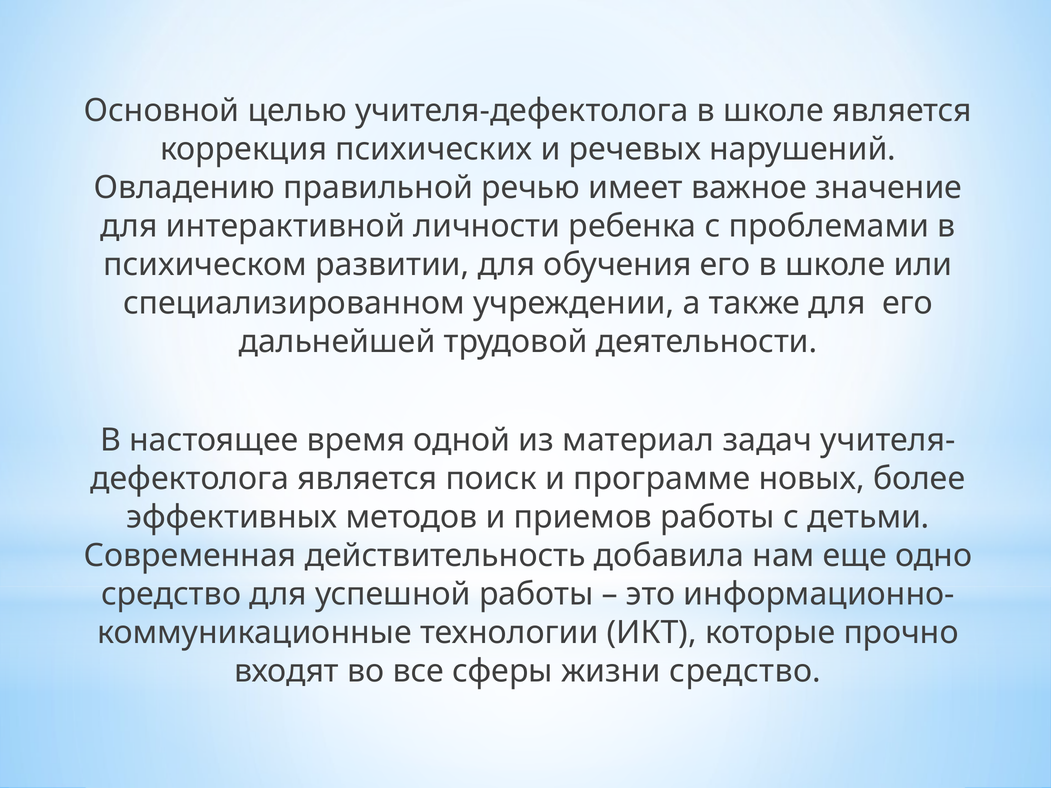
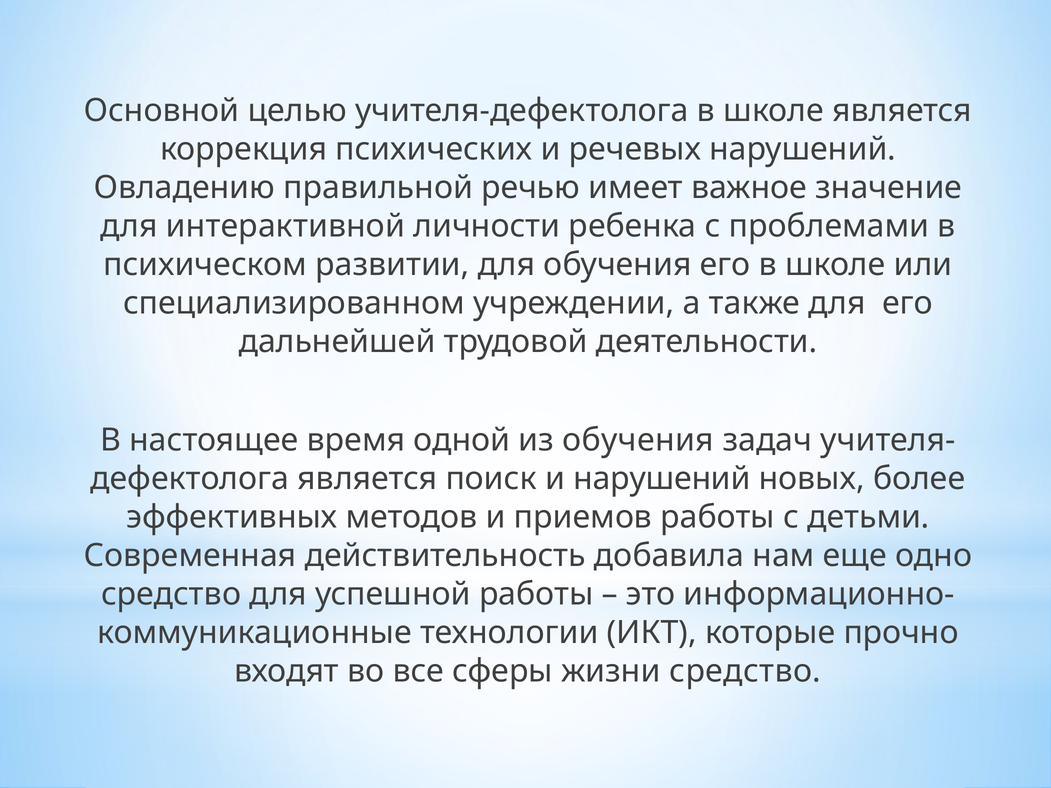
из материал: материал -> обучения
и программе: программе -> нарушений
